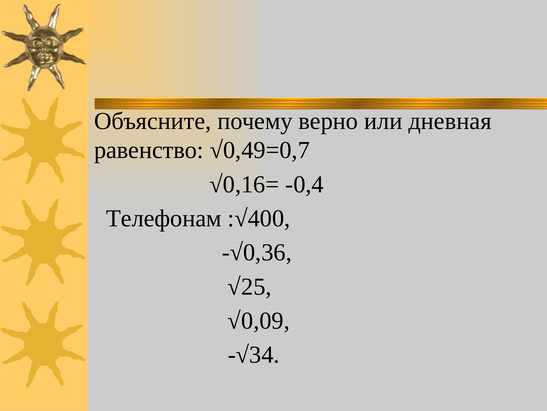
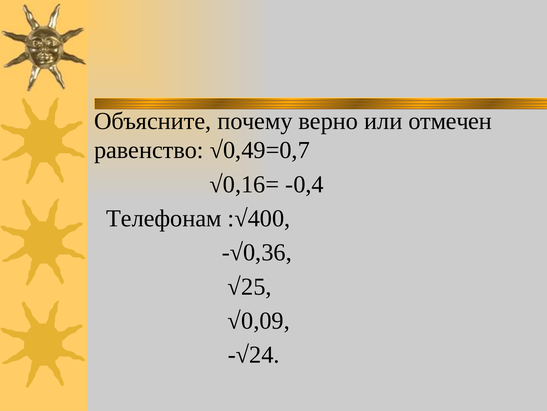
дневная: дневная -> отмечен
-√34: -√34 -> -√24
